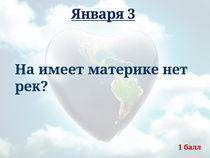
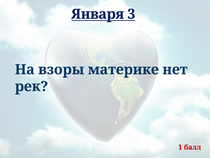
имеет: имеет -> взоры
